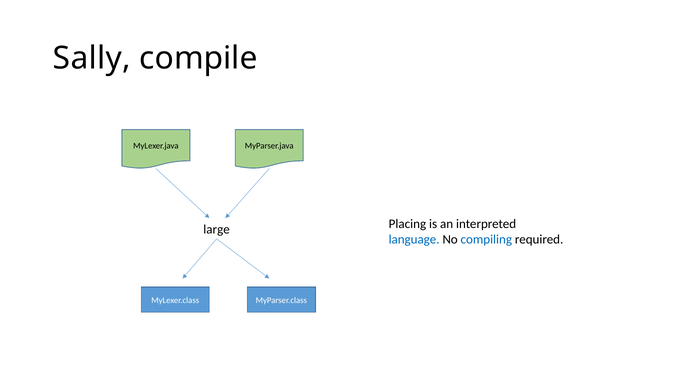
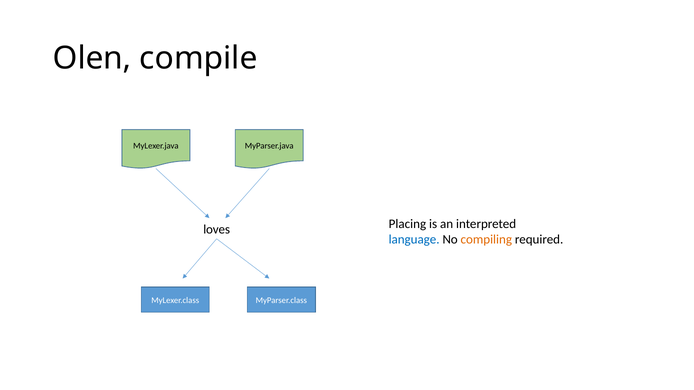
Sally: Sally -> Olen
large: large -> loves
compiling colour: blue -> orange
